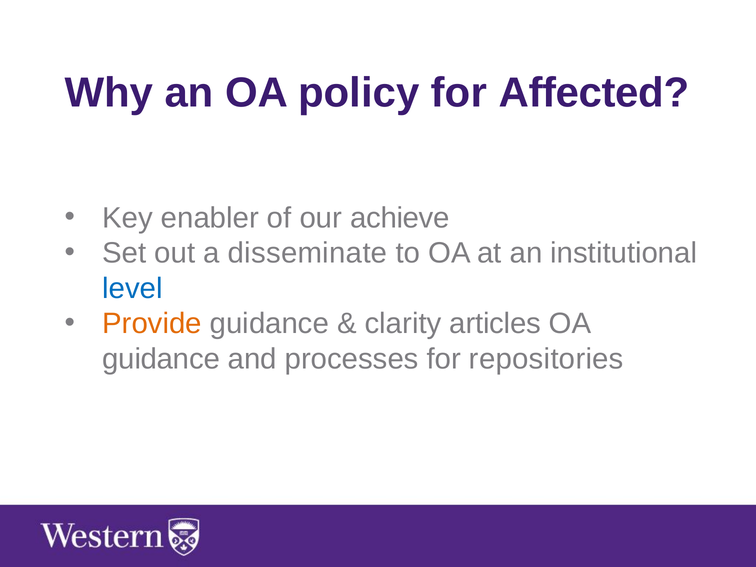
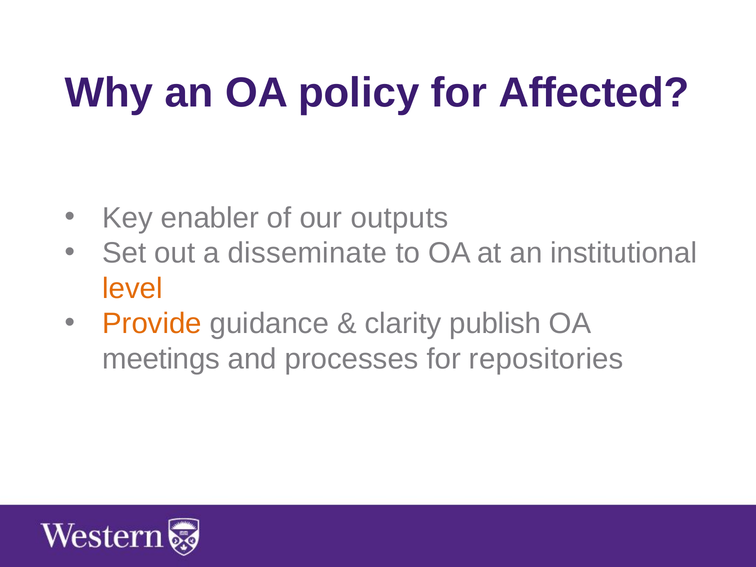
achieve: achieve -> outputs
level colour: blue -> orange
articles: articles -> publish
guidance at (161, 359): guidance -> meetings
